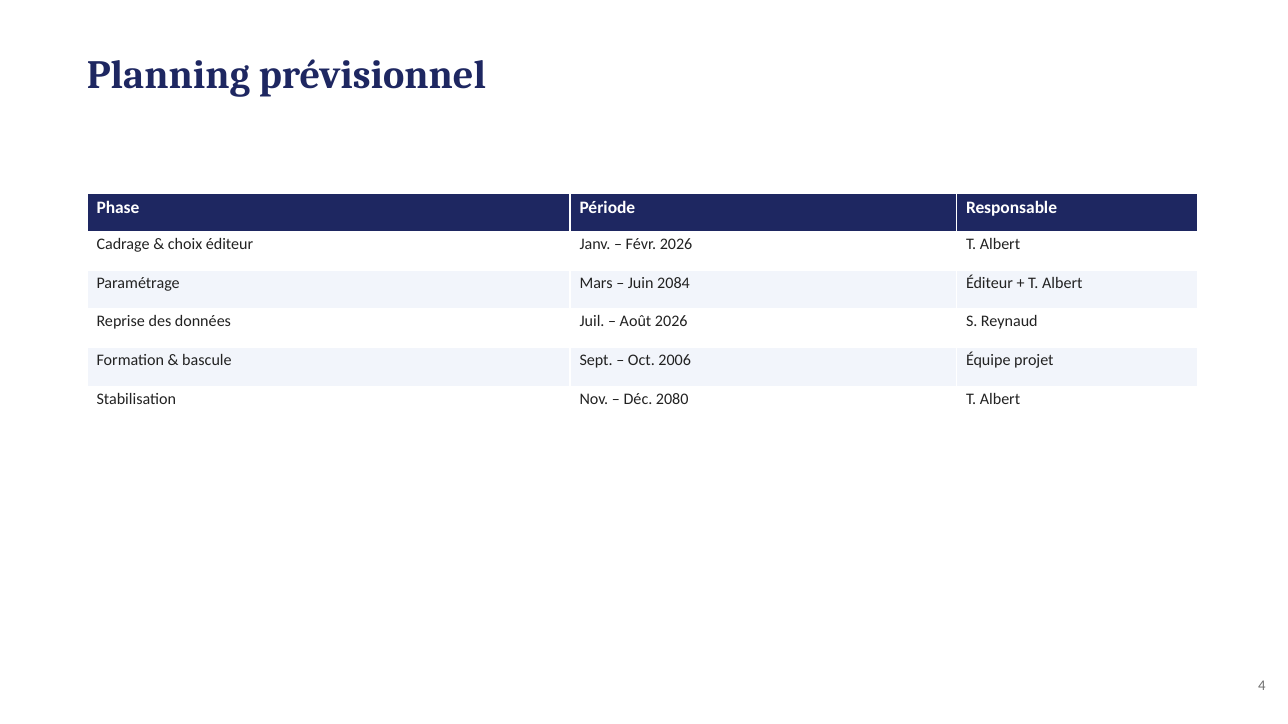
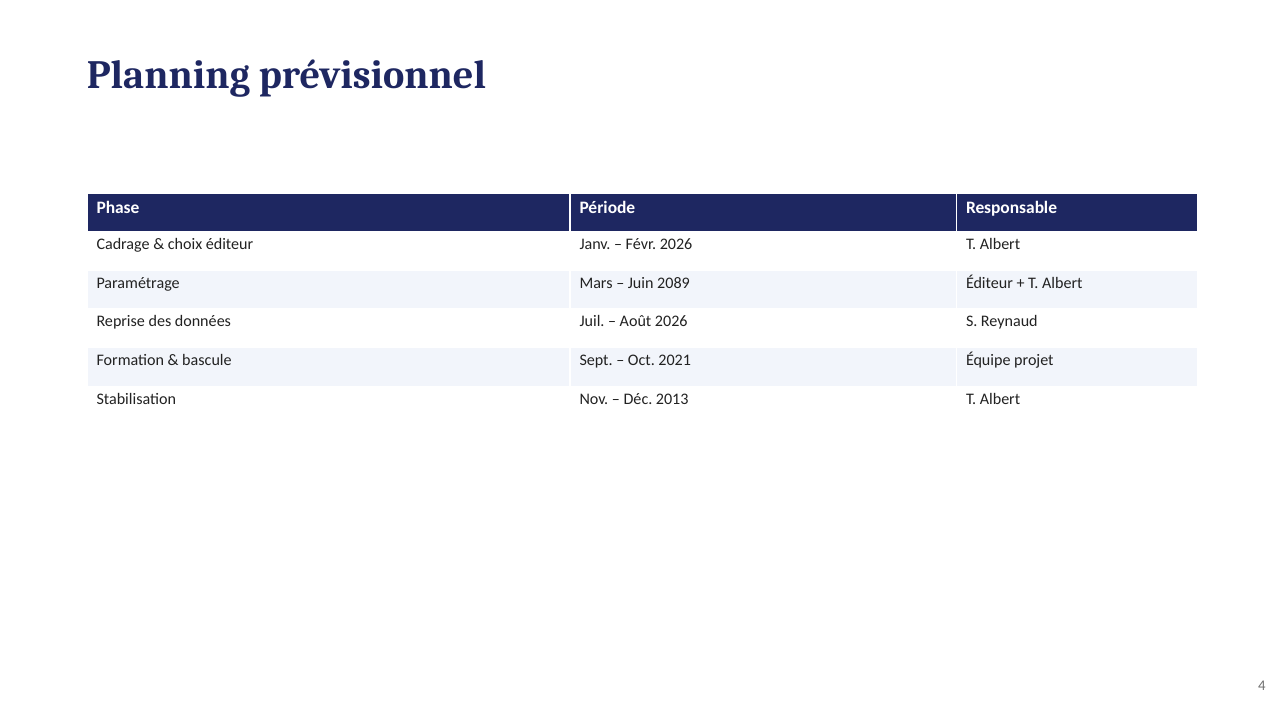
2084: 2084 -> 2089
2006: 2006 -> 2021
2080: 2080 -> 2013
